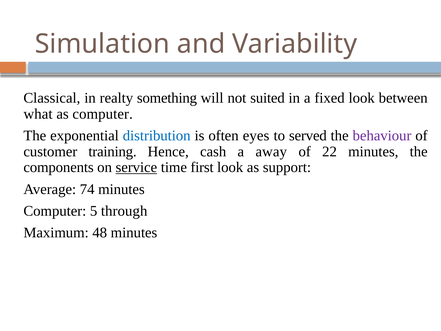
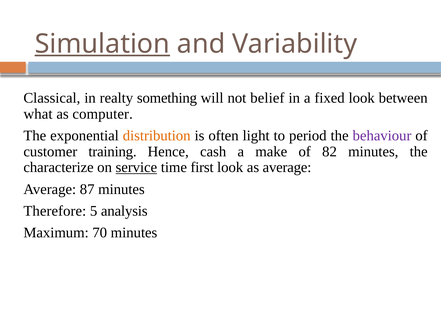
Simulation underline: none -> present
suited: suited -> belief
distribution colour: blue -> orange
eyes: eyes -> light
served: served -> period
away: away -> make
22: 22 -> 82
components: components -> characterize
as support: support -> average
74: 74 -> 87
Computer at (55, 211): Computer -> Therefore
through: through -> analysis
48: 48 -> 70
